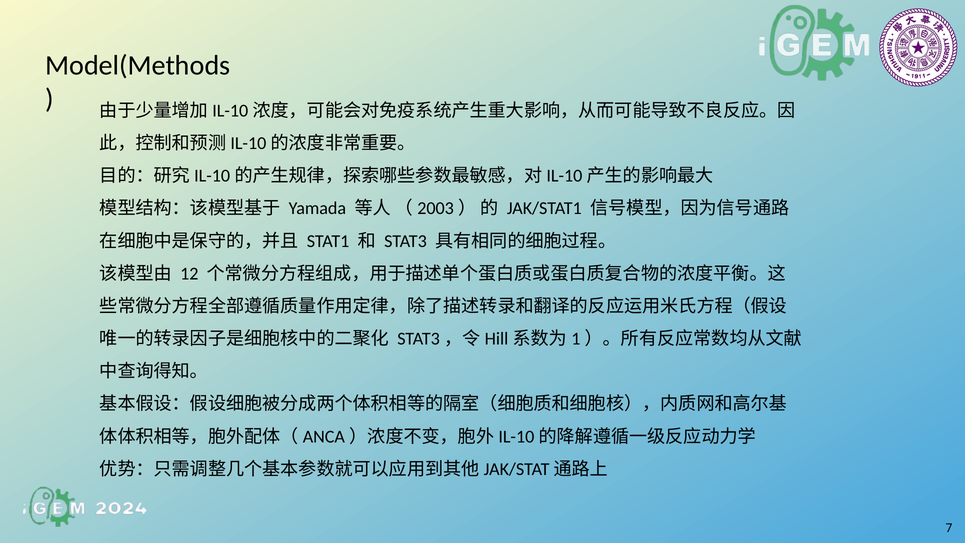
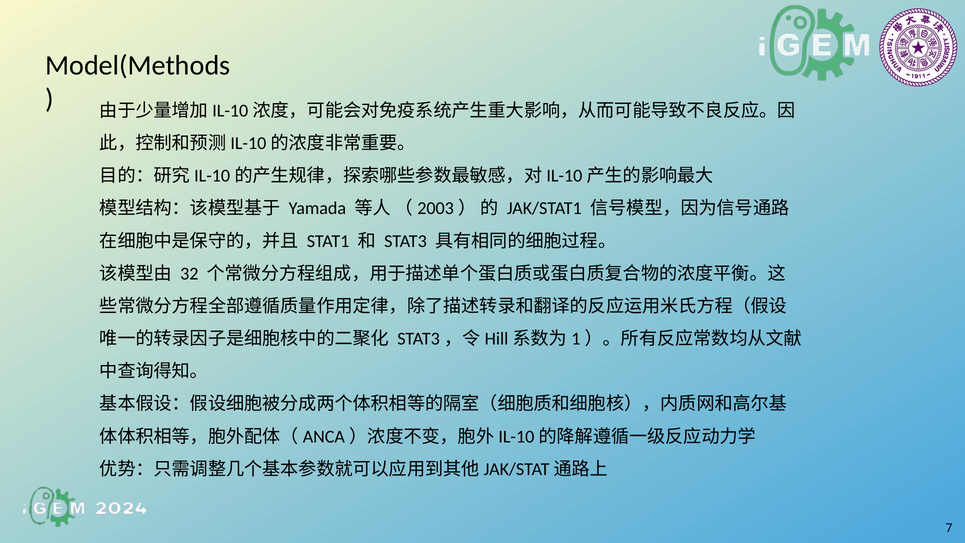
12: 12 -> 32
